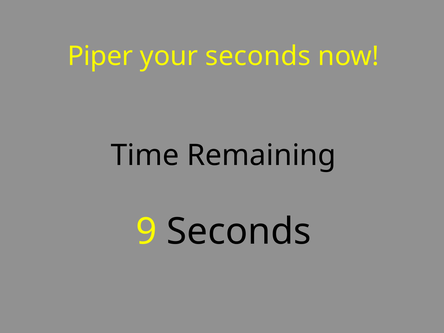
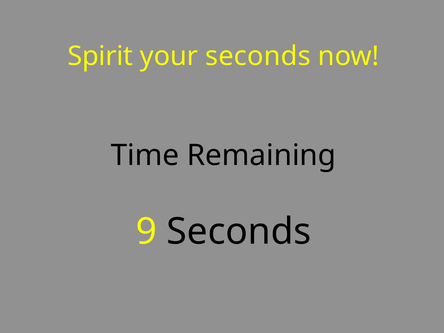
Piper: Piper -> Spirit
